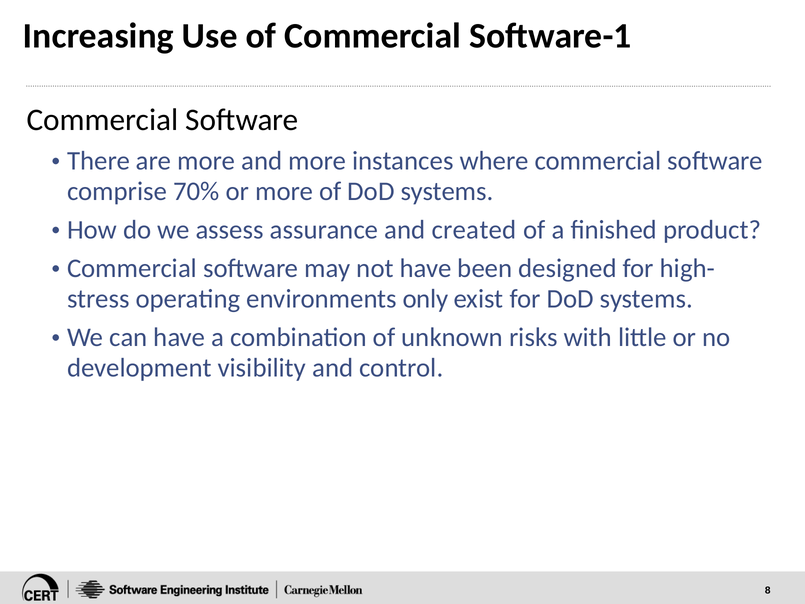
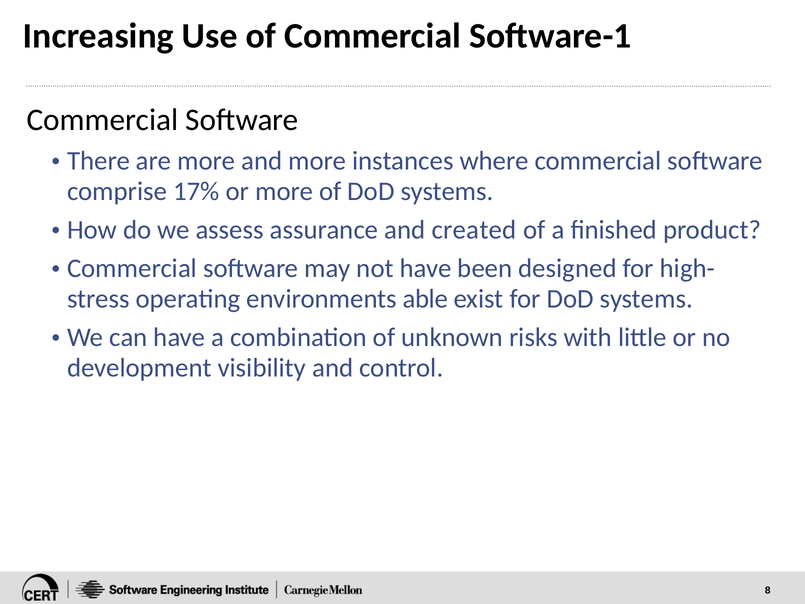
70%: 70% -> 17%
only: only -> able
